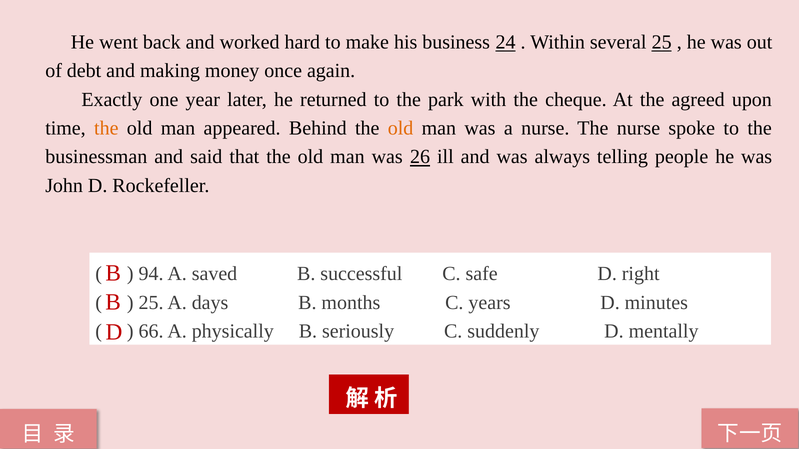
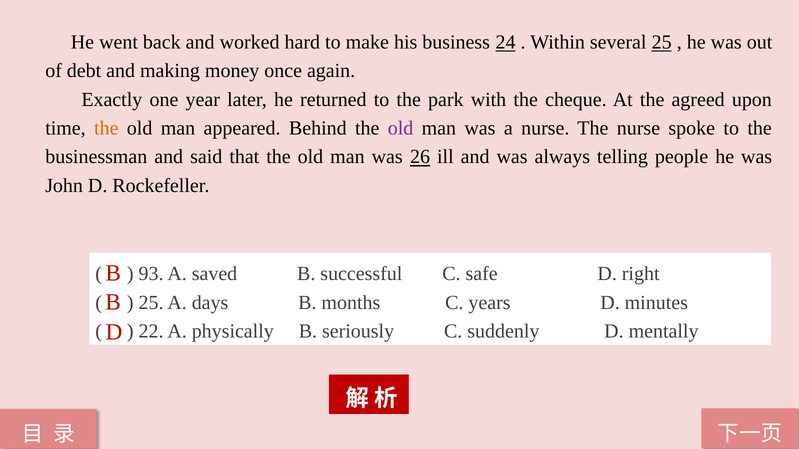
old at (401, 128) colour: orange -> purple
94: 94 -> 93
66: 66 -> 22
